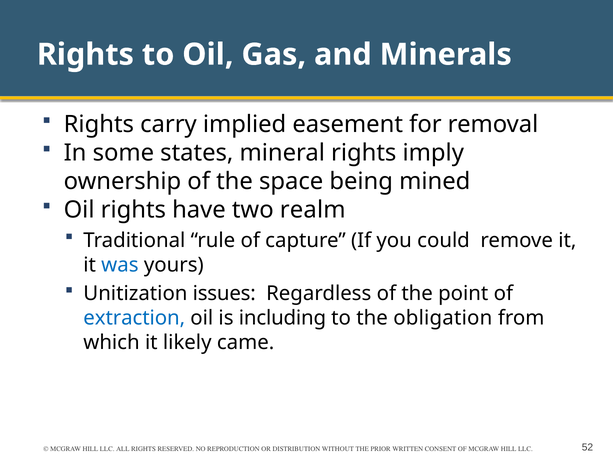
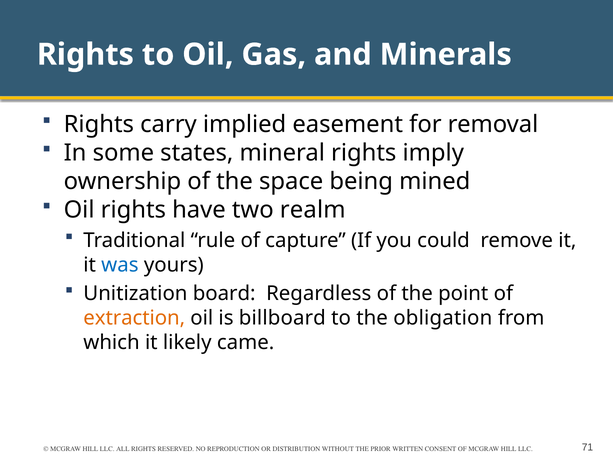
issues: issues -> board
extraction colour: blue -> orange
including: including -> billboard
52: 52 -> 71
